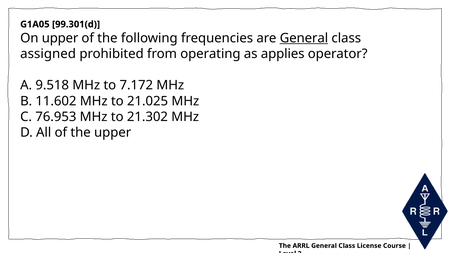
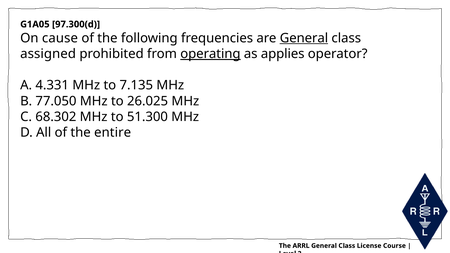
99.301(d: 99.301(d -> 97.300(d
On upper: upper -> cause
operating underline: none -> present
9.518: 9.518 -> 4.331
7.172: 7.172 -> 7.135
11.602: 11.602 -> 77.050
21.025: 21.025 -> 26.025
76.953: 76.953 -> 68.302
21.302: 21.302 -> 51.300
the upper: upper -> entire
